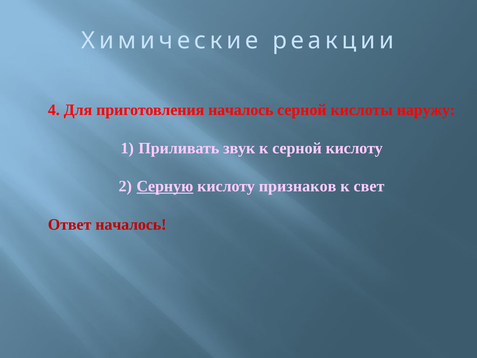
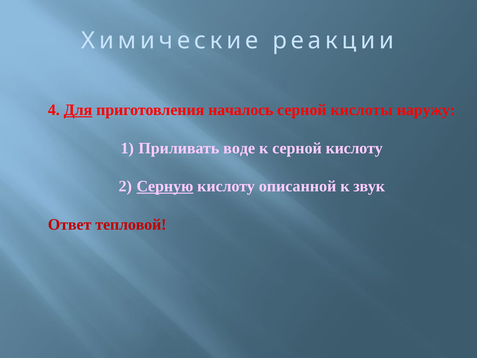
Для underline: none -> present
звук: звук -> воде
признаков: признаков -> описанной
свет: свет -> звук
Ответ началось: началось -> тепловой
